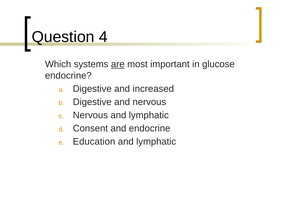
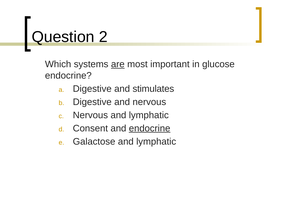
4: 4 -> 2
increased: increased -> stimulates
endocrine at (150, 128) underline: none -> present
Education: Education -> Galactose
